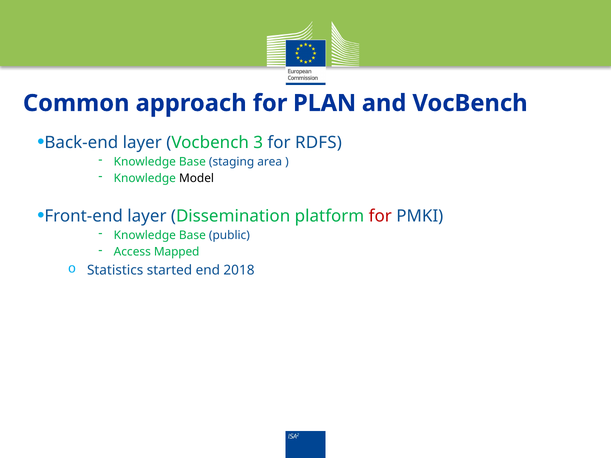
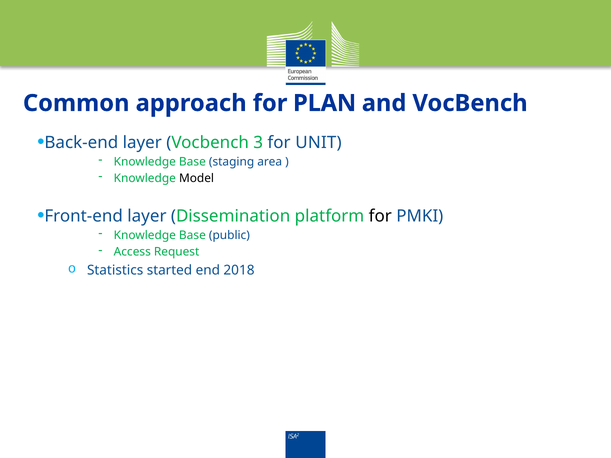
RDFS: RDFS -> UNIT
for at (380, 216) colour: red -> black
Mapped: Mapped -> Request
